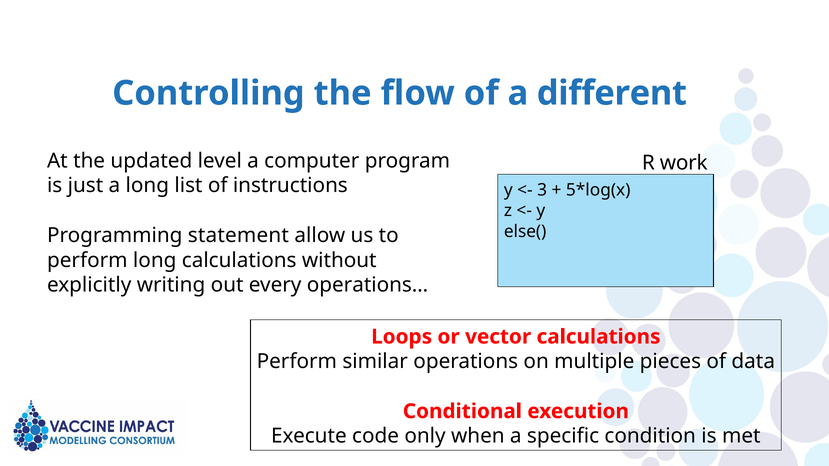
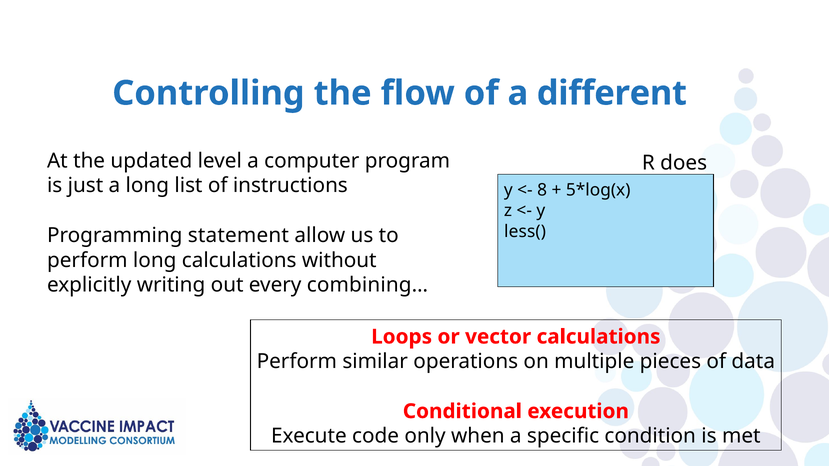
work: work -> does
3: 3 -> 8
else(: else( -> less(
operations…: operations… -> combining…
